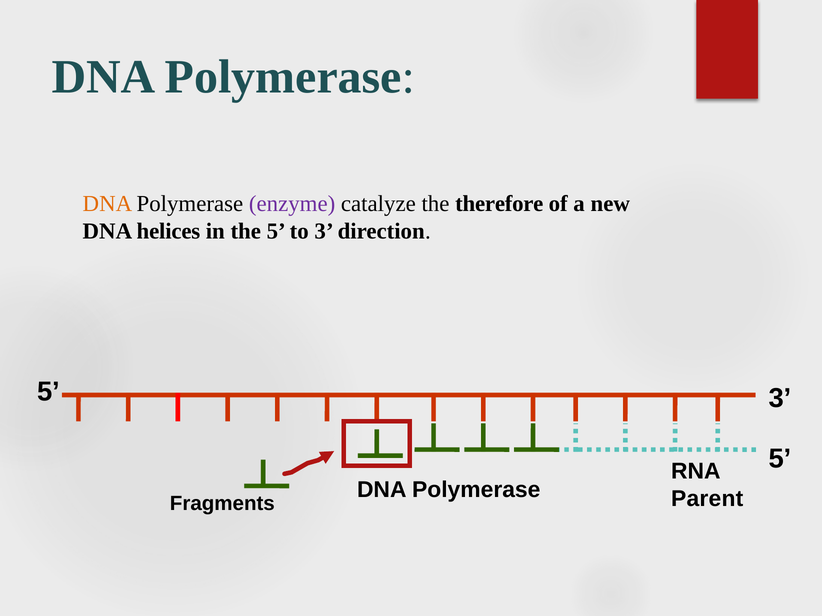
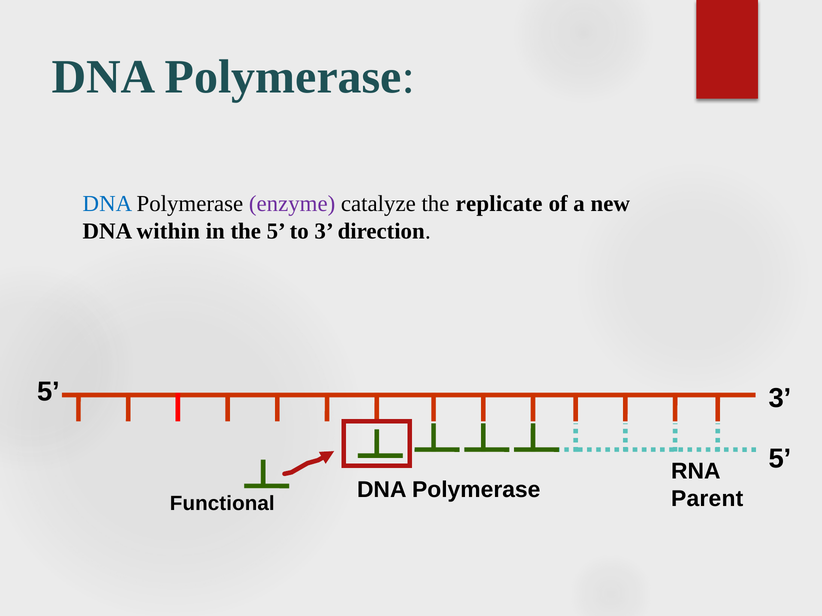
DNA at (107, 204) colour: orange -> blue
therefore: therefore -> replicate
helices: helices -> within
Fragments: Fragments -> Functional
